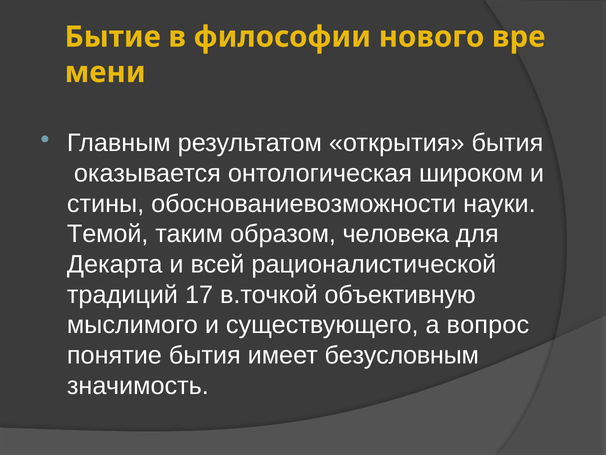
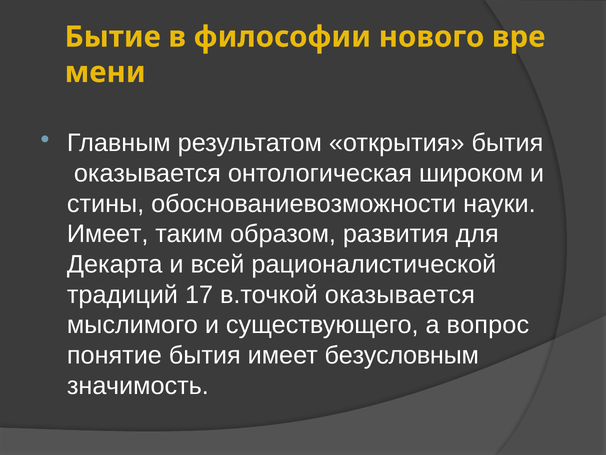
Темой at (108, 234): Темой -> Имеет
человека: человека -> развития
в.точкой объективную: объективную -> оказывается
